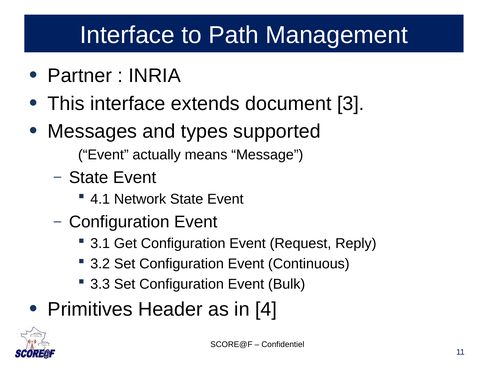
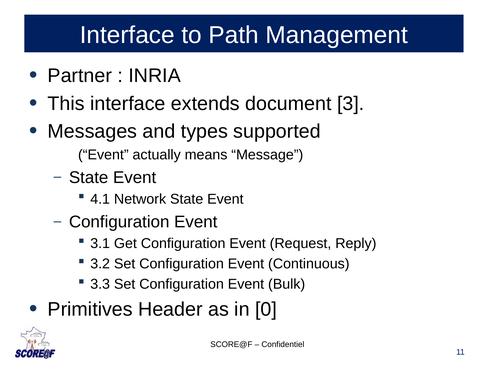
4: 4 -> 0
